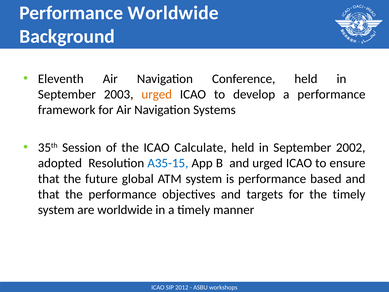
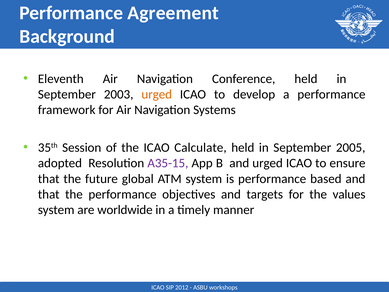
Performance Worldwide: Worldwide -> Agreement
2002: 2002 -> 2005
A35-15 colour: blue -> purple
the timely: timely -> values
